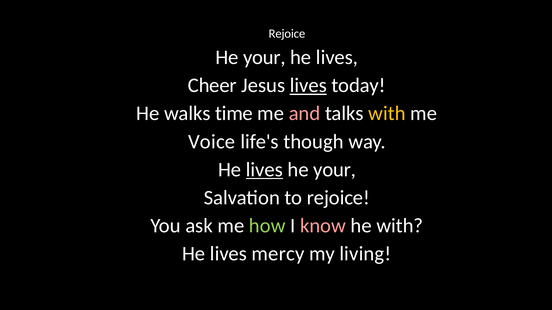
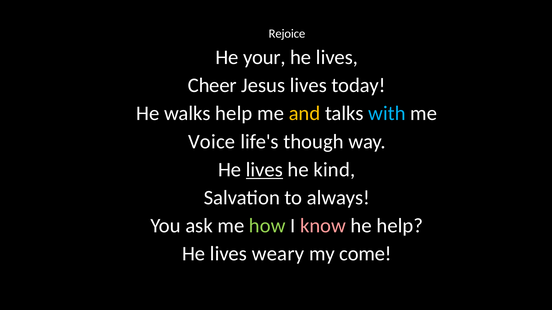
lives at (308, 86) underline: present -> none
walks time: time -> help
and colour: pink -> yellow
with at (387, 114) colour: yellow -> light blue
your at (335, 170): your -> kind
to rejoice: rejoice -> always
he with: with -> help
mercy: mercy -> weary
living: living -> come
